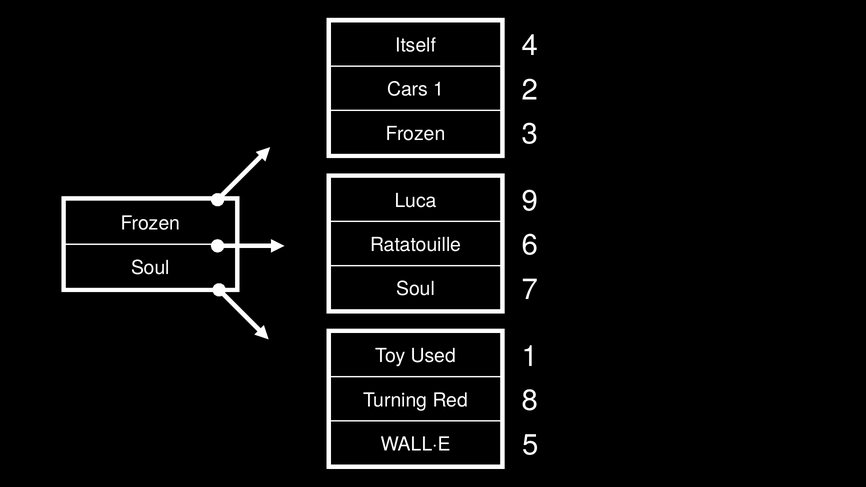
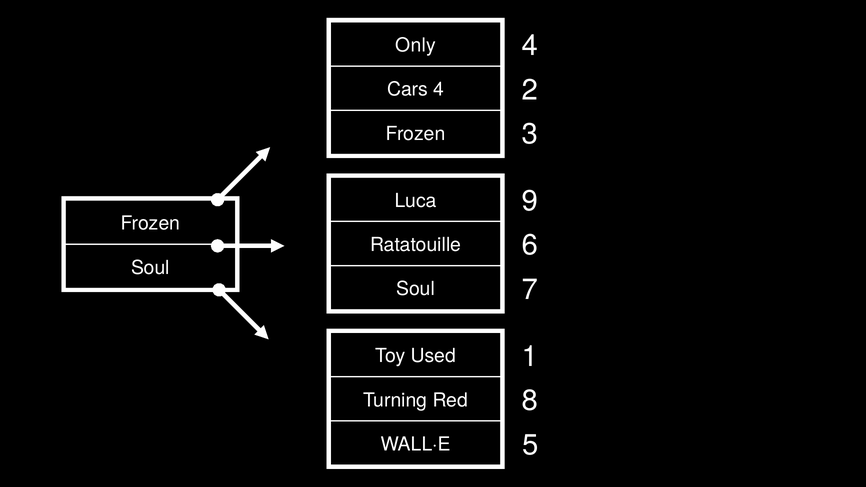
Itself: Itself -> Only
Cars 1: 1 -> 4
